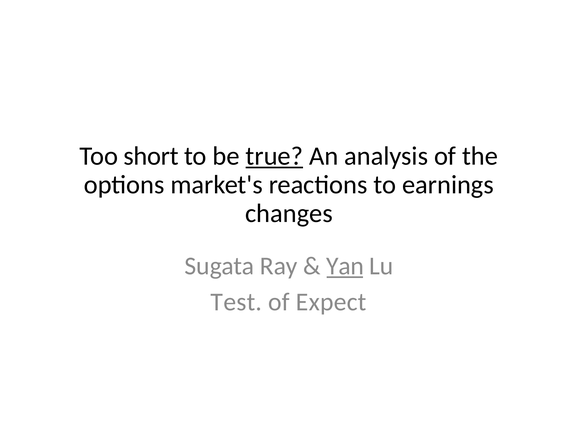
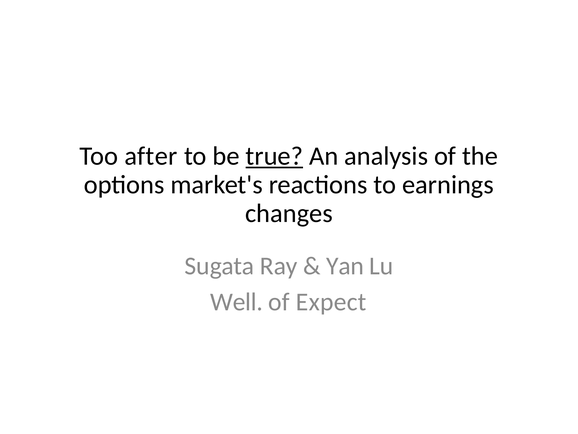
short: short -> after
Yan underline: present -> none
Test: Test -> Well
